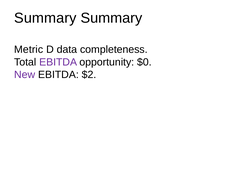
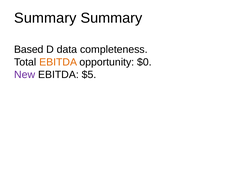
Metric: Metric -> Based
EBITDA at (58, 62) colour: purple -> orange
$2: $2 -> $5
